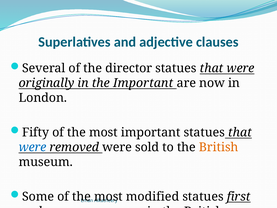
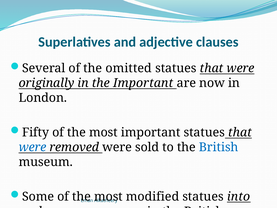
director: director -> omitted
British at (219, 147) colour: orange -> blue
first: first -> into
